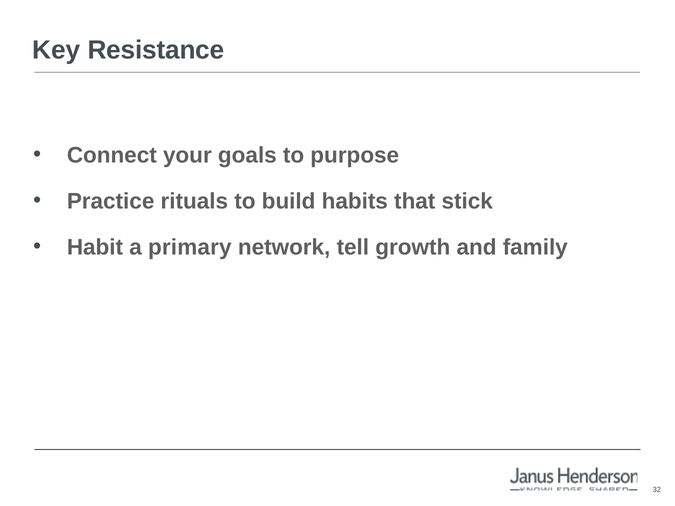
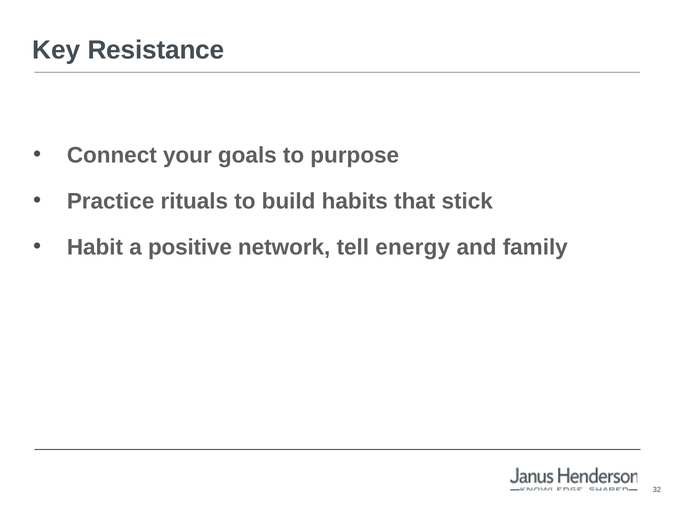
primary: primary -> positive
growth: growth -> energy
